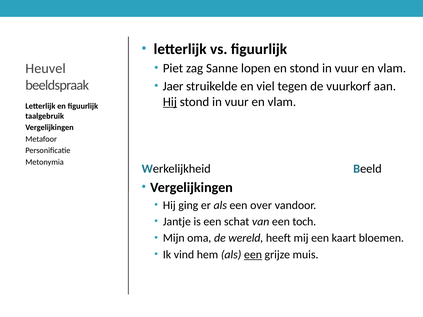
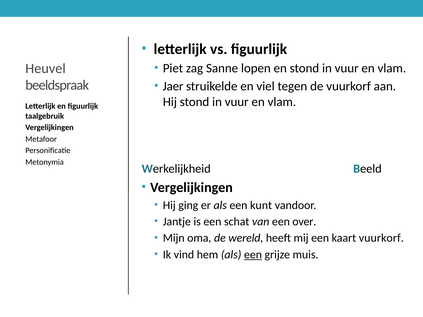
Hij at (170, 102) underline: present -> none
over: over -> kunt
toch: toch -> over
kaart bloemen: bloemen -> vuurkorf
